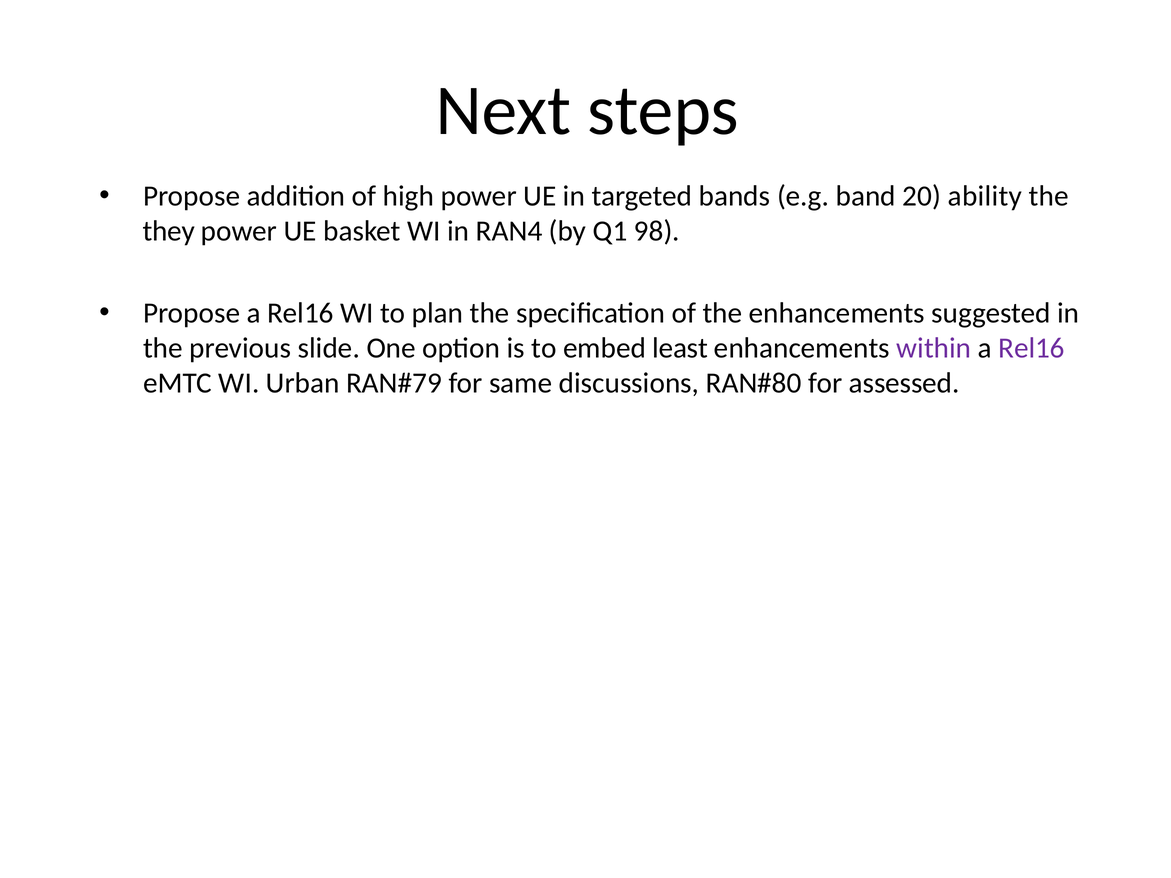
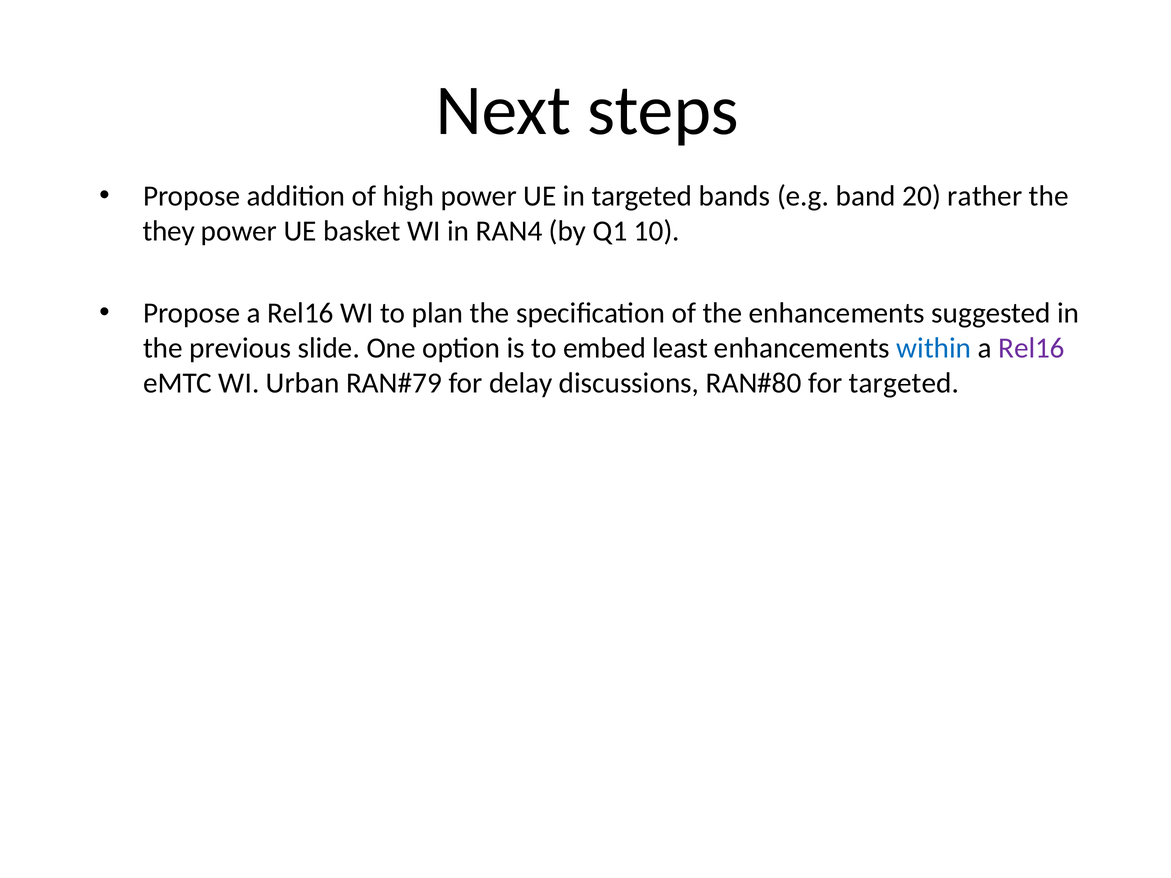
ability: ability -> rather
98: 98 -> 10
within colour: purple -> blue
same: same -> delay
for assessed: assessed -> targeted
